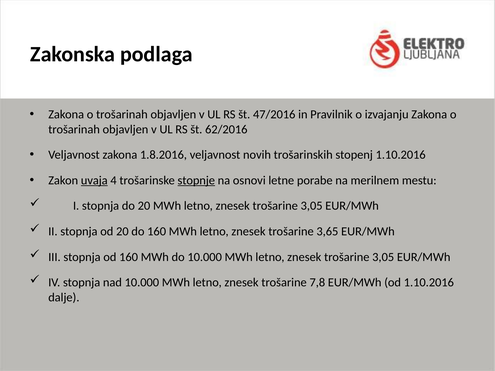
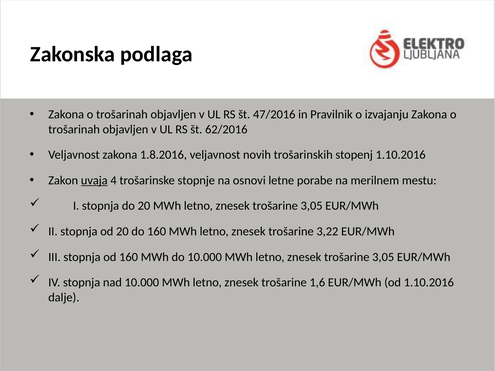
stopnje underline: present -> none
3,65: 3,65 -> 3,22
7,8: 7,8 -> 1,6
